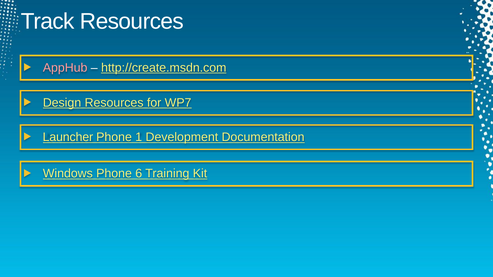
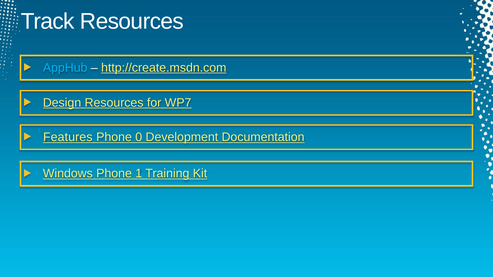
AppHub colour: pink -> light blue
Launcher: Launcher -> Features
1: 1 -> 0
6: 6 -> 1
